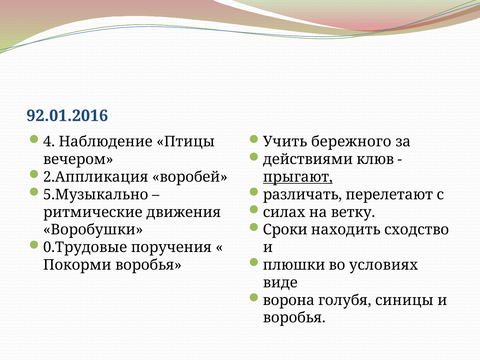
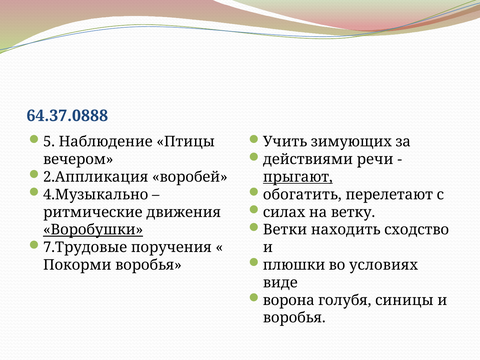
92.01.2016: 92.01.2016 -> 64.37.0888
4: 4 -> 5
бережного: бережного -> зимующих
клюв: клюв -> речи
5.Музыкально: 5.Музыкально -> 4.Музыкально
различать: различать -> обогатить
Сроки: Сроки -> Ветки
Воробушки underline: none -> present
0.Трудовые: 0.Трудовые -> 7.Трудовые
